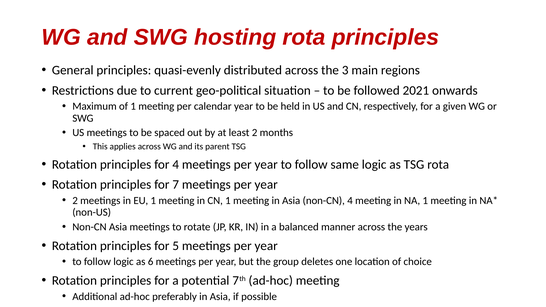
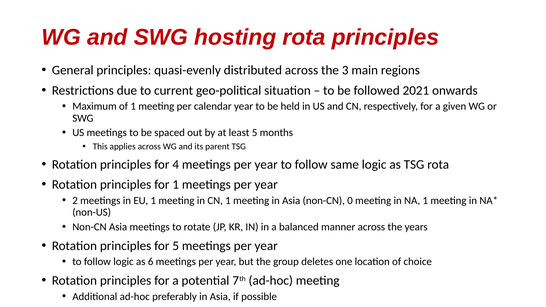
least 2: 2 -> 5
for 7: 7 -> 1
non-CN 4: 4 -> 0
